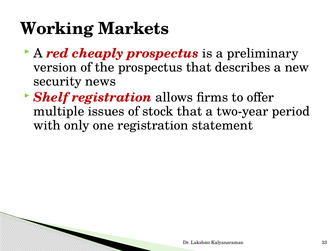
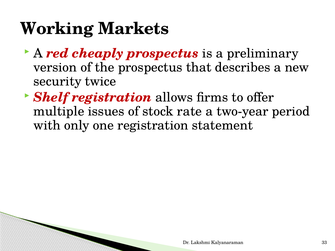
news: news -> twice
stock that: that -> rate
